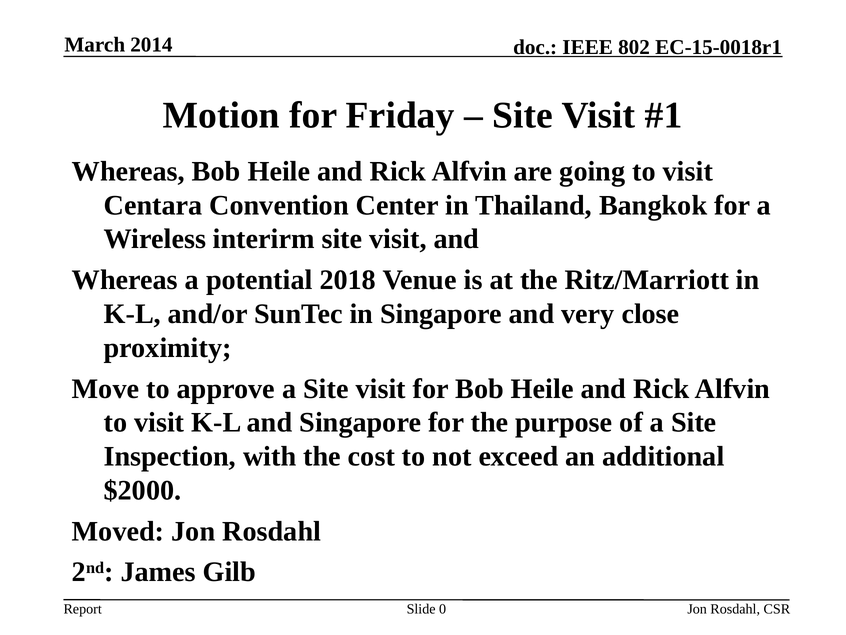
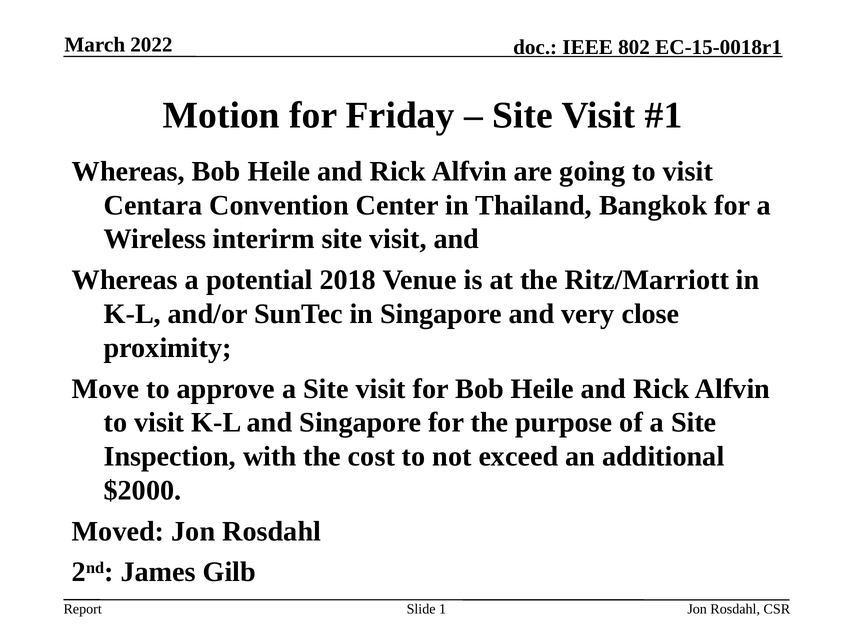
2014: 2014 -> 2022
0: 0 -> 1
